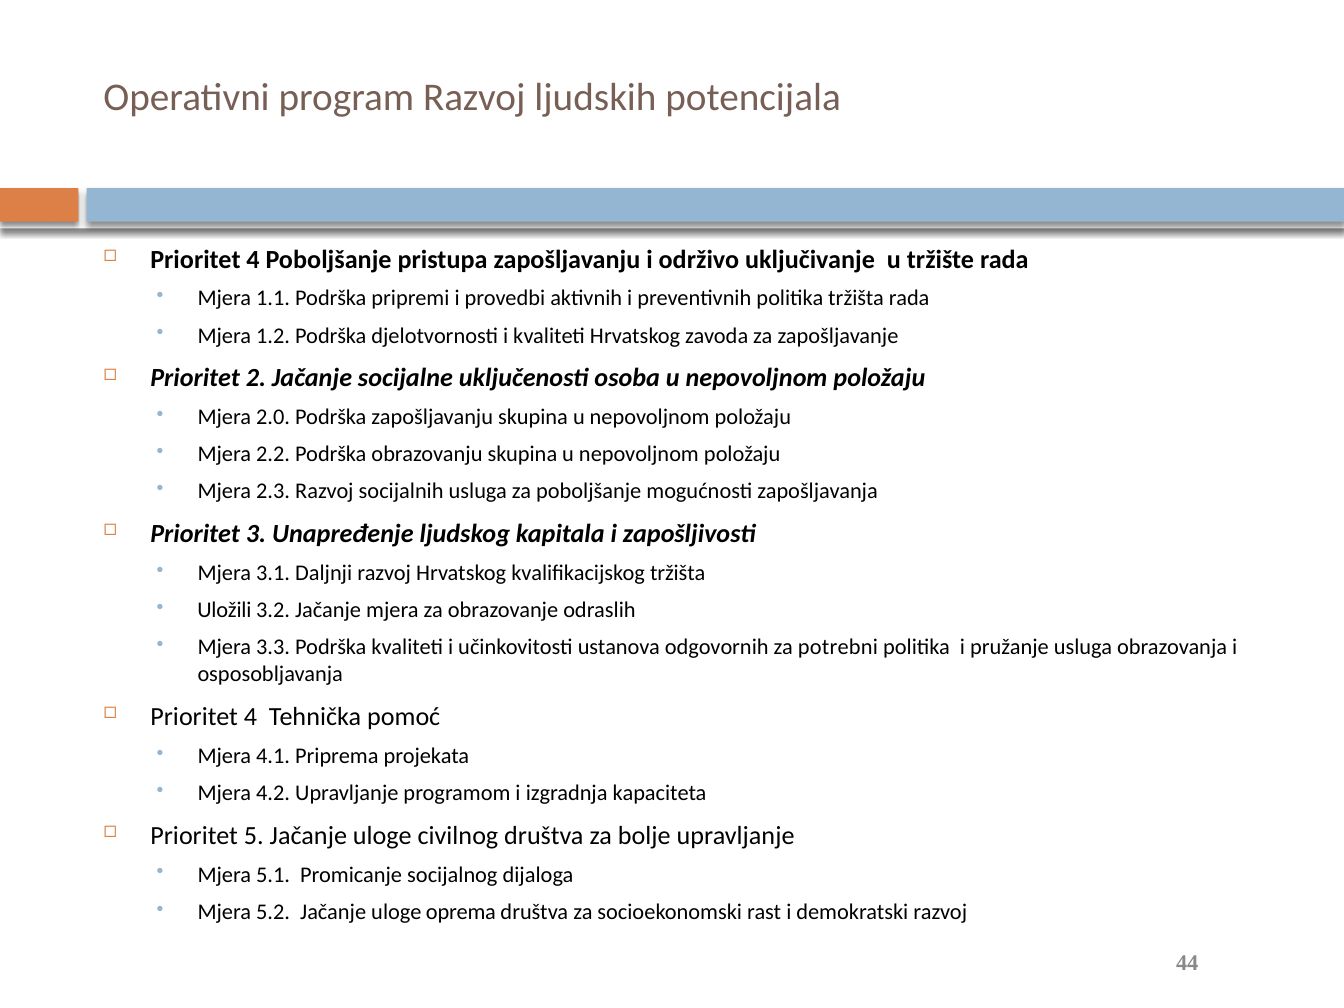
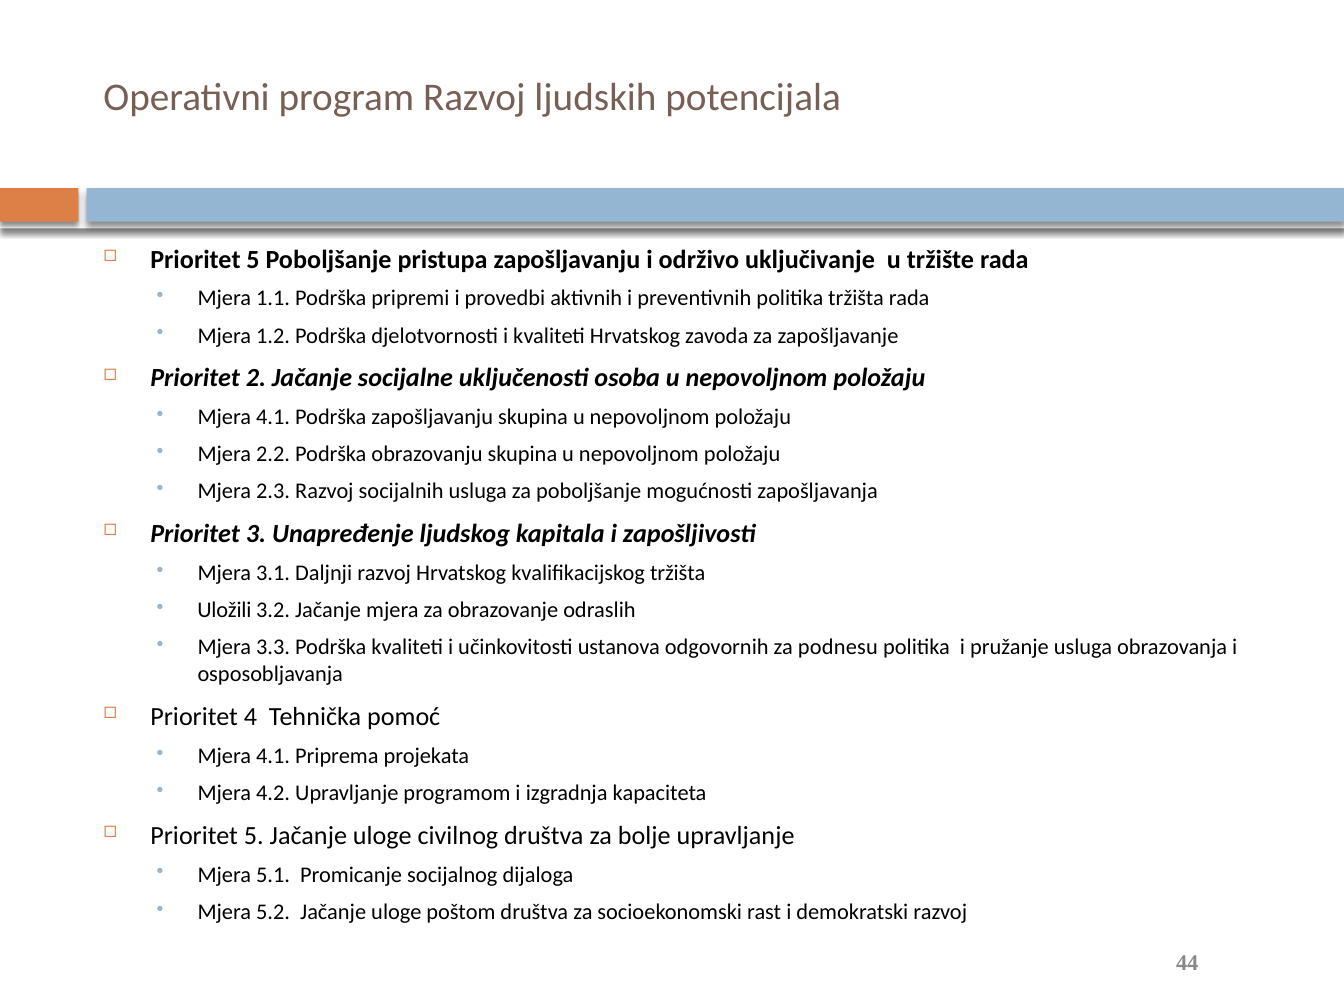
4 at (253, 259): 4 -> 5
2.0 at (273, 417): 2.0 -> 4.1
potrebni: potrebni -> podnesu
oprema: oprema -> poštom
